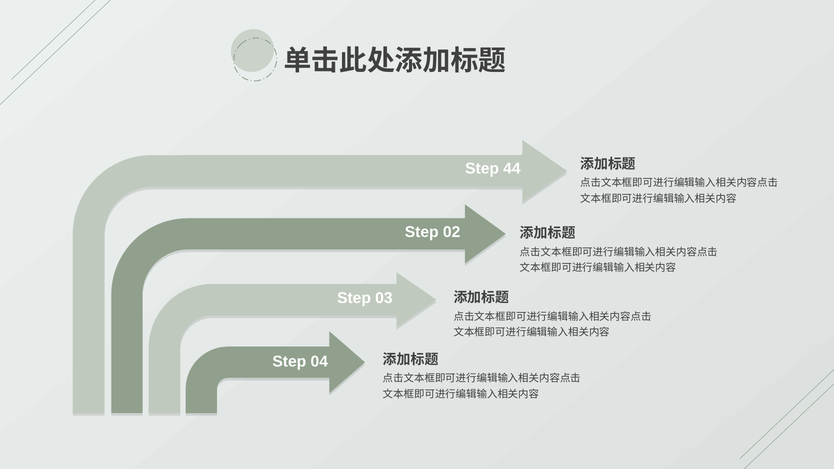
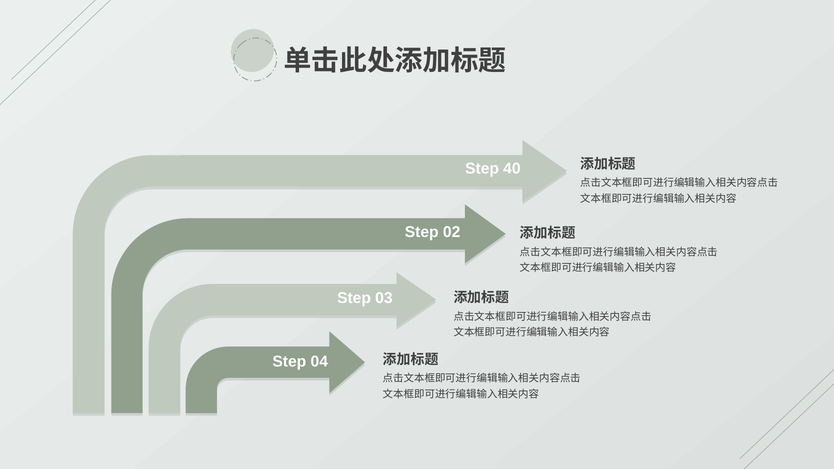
44: 44 -> 40
